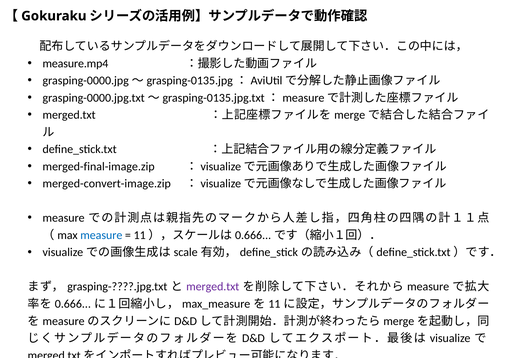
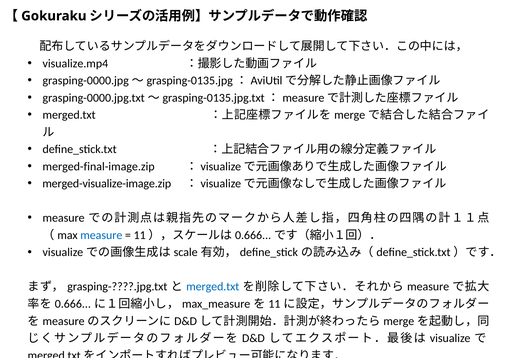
measure.mp4: measure.mp4 -> visualize.mp4
merged-convert-image.zip: merged-convert-image.zip -> merged-visualize-image.zip
merged.txt at (213, 287) colour: purple -> blue
